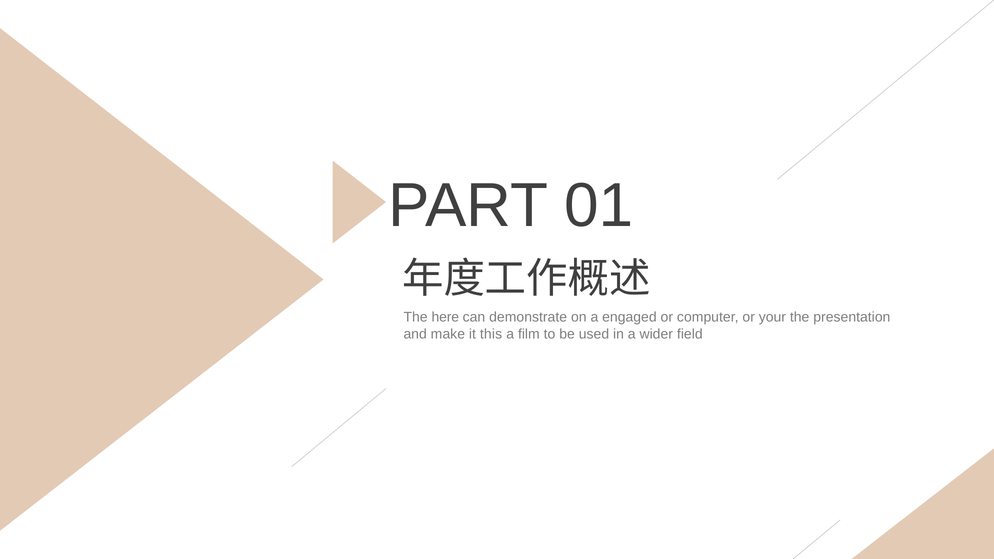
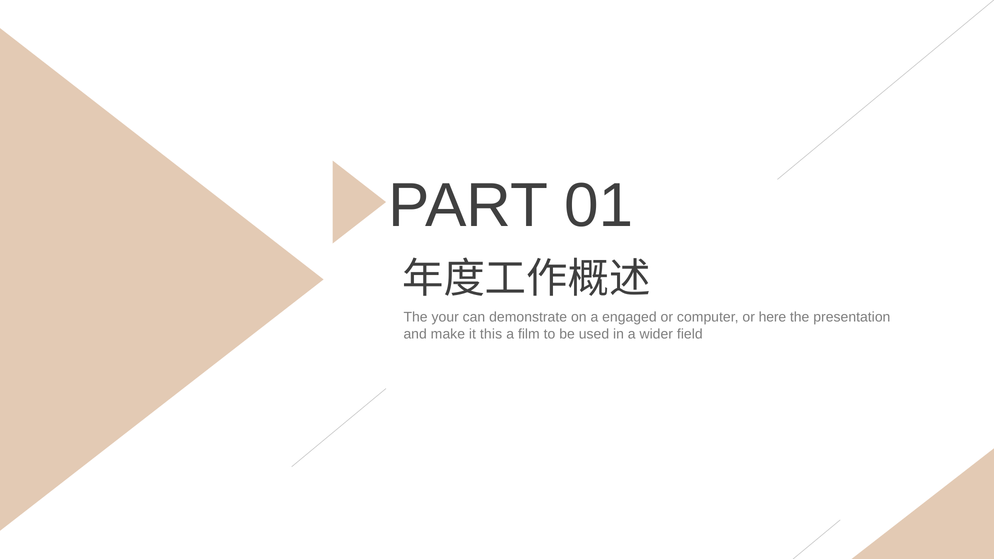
here: here -> your
your: your -> here
